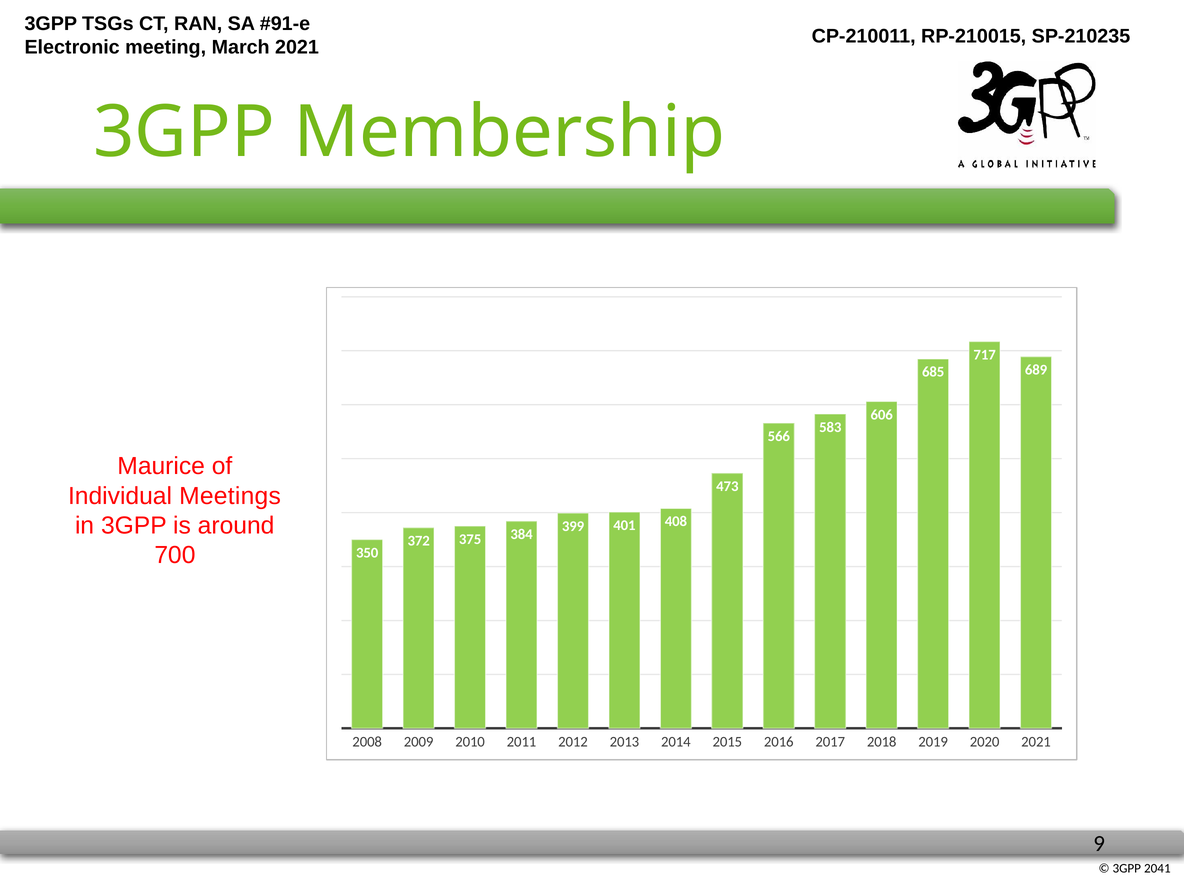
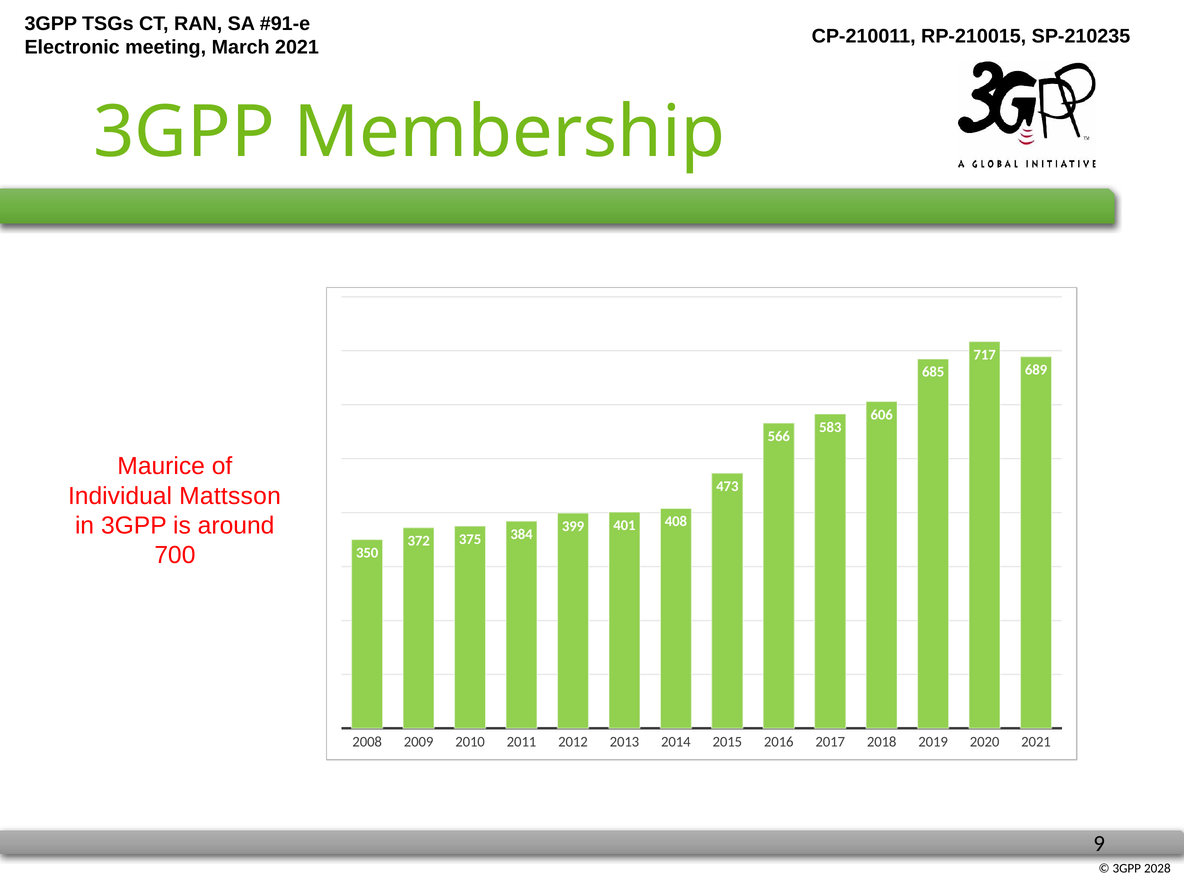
Meetings: Meetings -> Mattsson
2041: 2041 -> 2028
